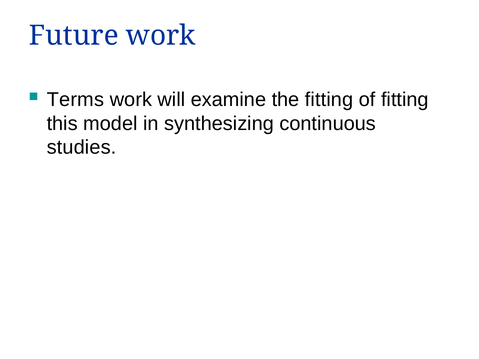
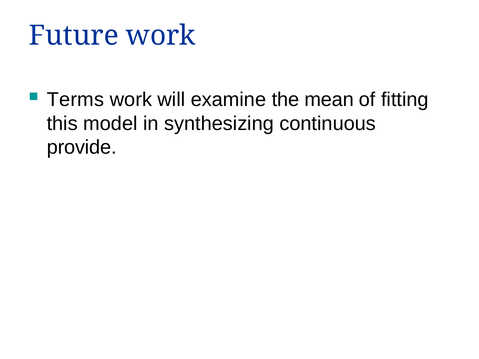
the fitting: fitting -> mean
studies: studies -> provide
